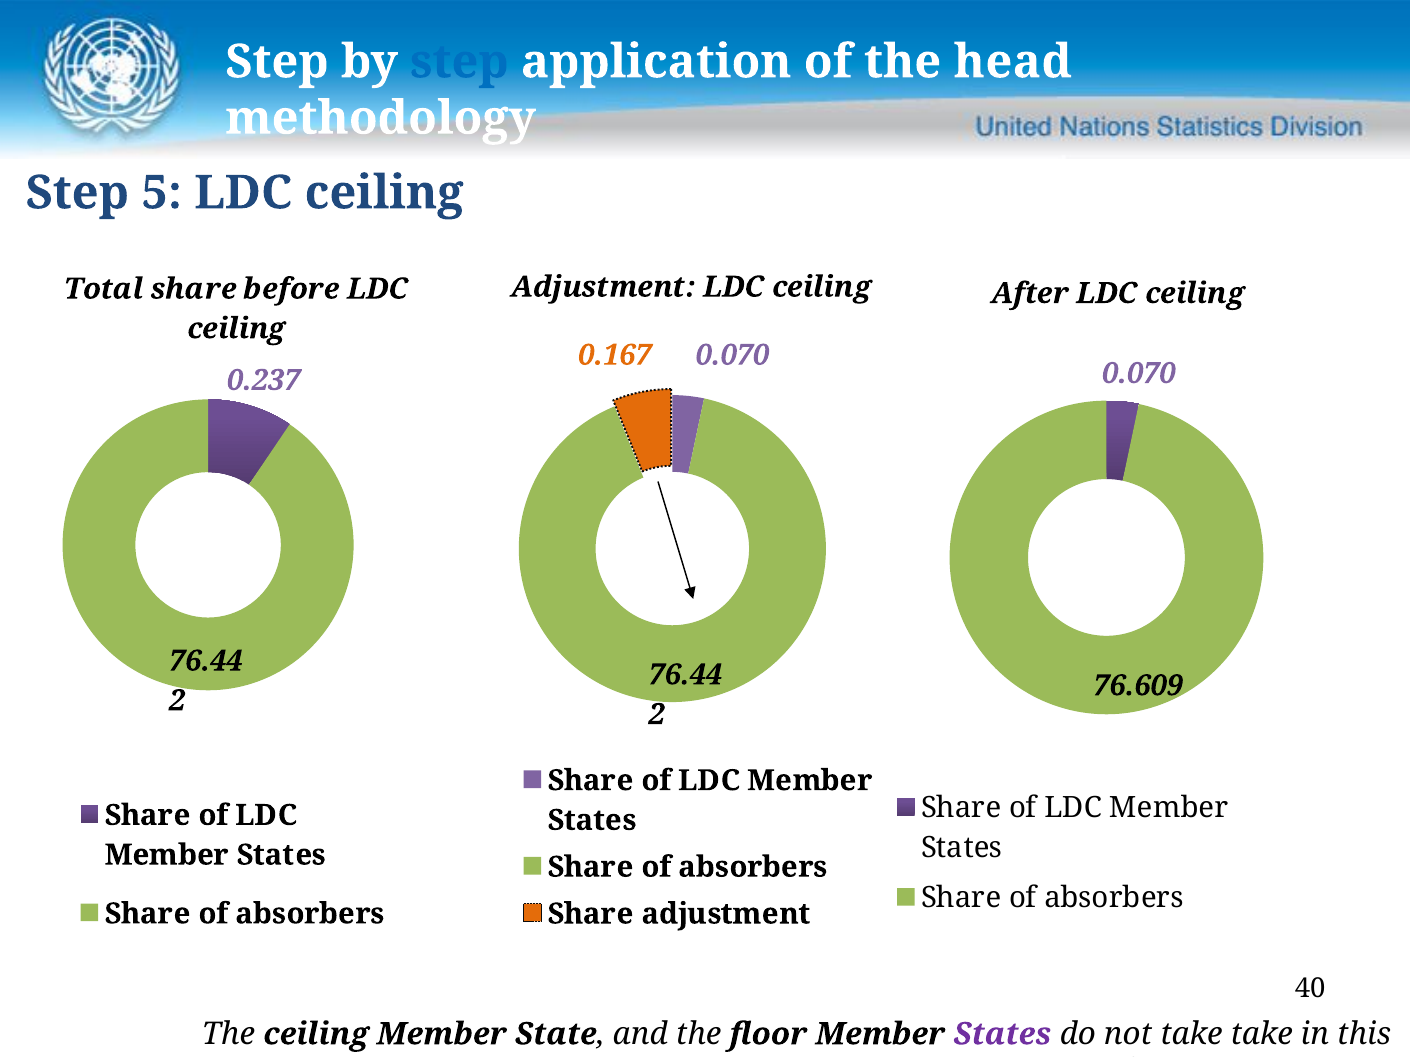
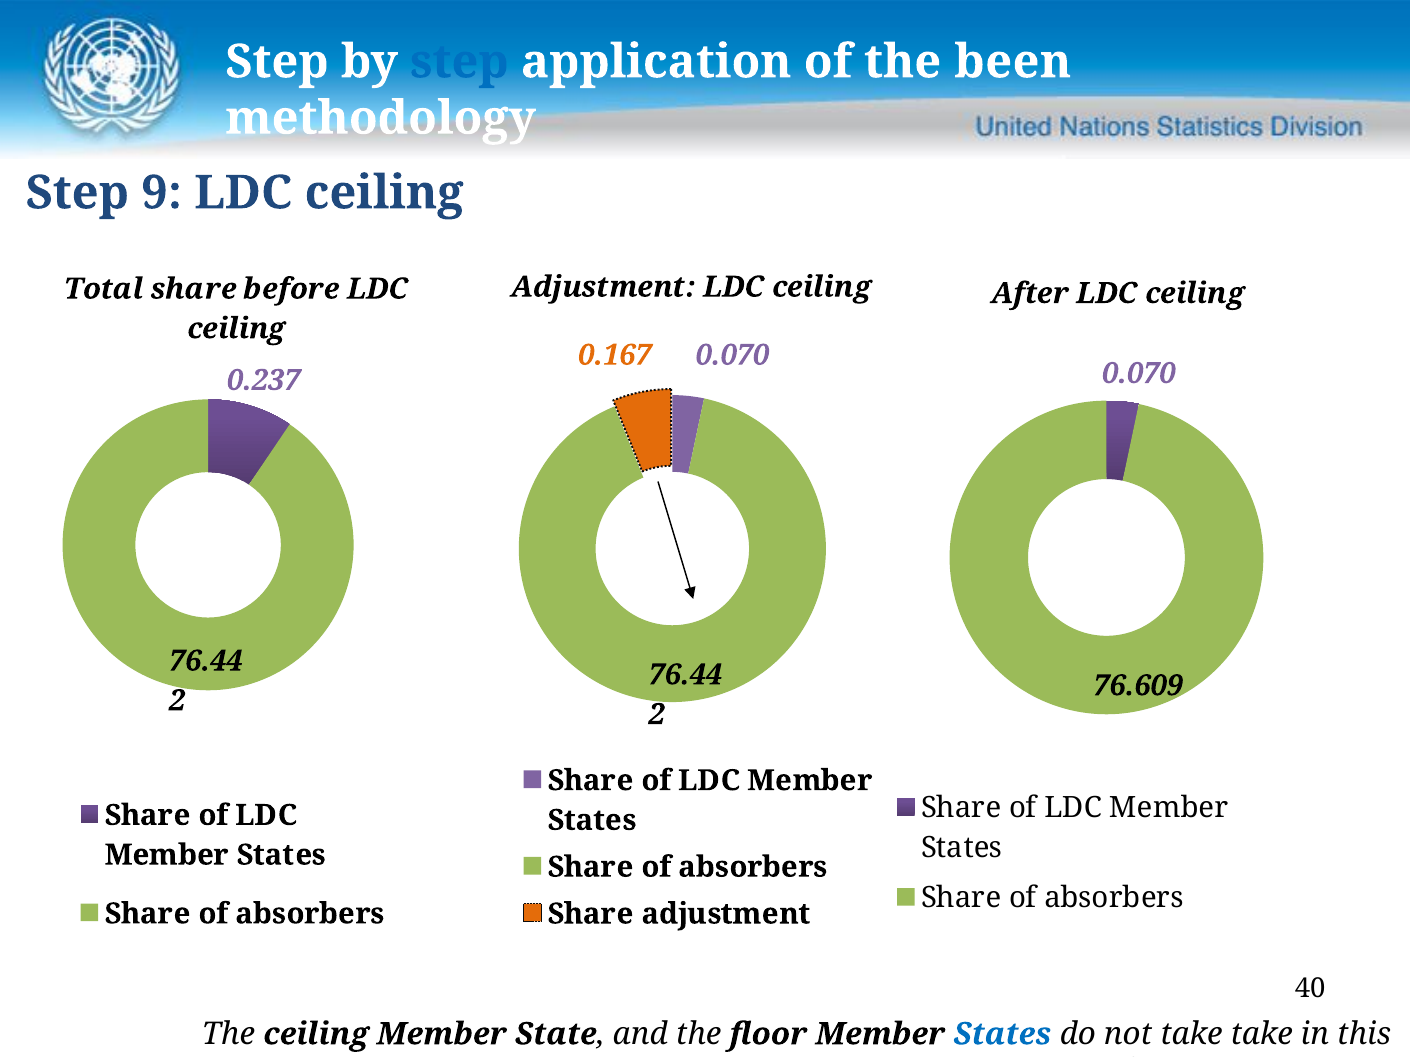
head: head -> been
5: 5 -> 9
States at (1002, 1035) colour: purple -> blue
